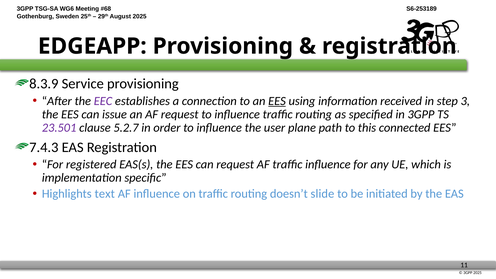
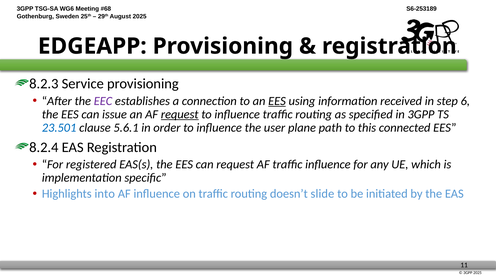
8.3.9: 8.3.9 -> 8.2.3
3: 3 -> 6
request at (180, 114) underline: none -> present
23.501 colour: purple -> blue
5.2.7: 5.2.7 -> 5.6.1
7.4.3: 7.4.3 -> 8.2.4
text: text -> into
